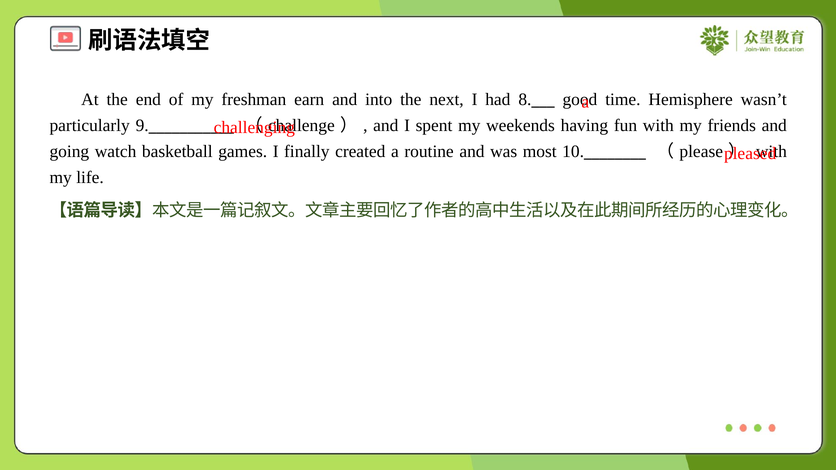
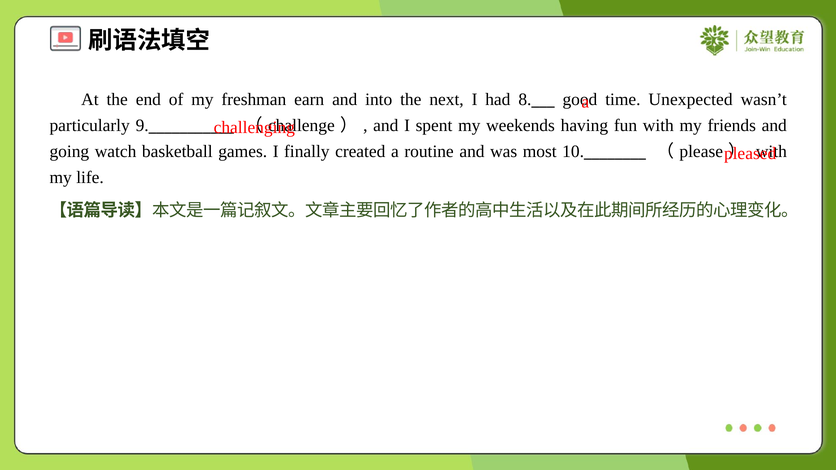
Hemisphere: Hemisphere -> Unexpected
